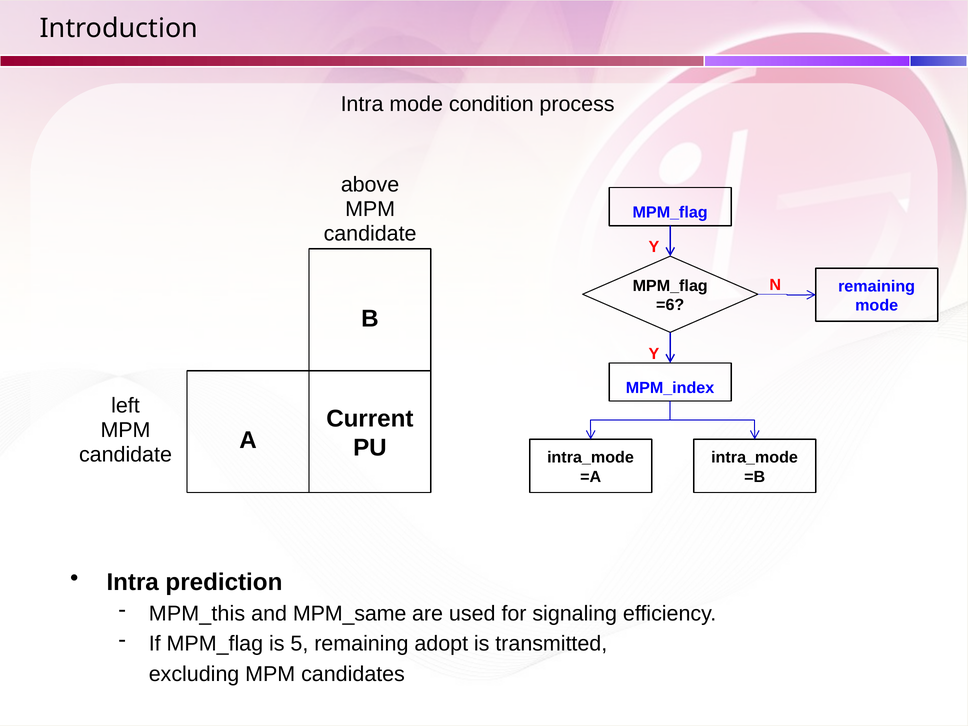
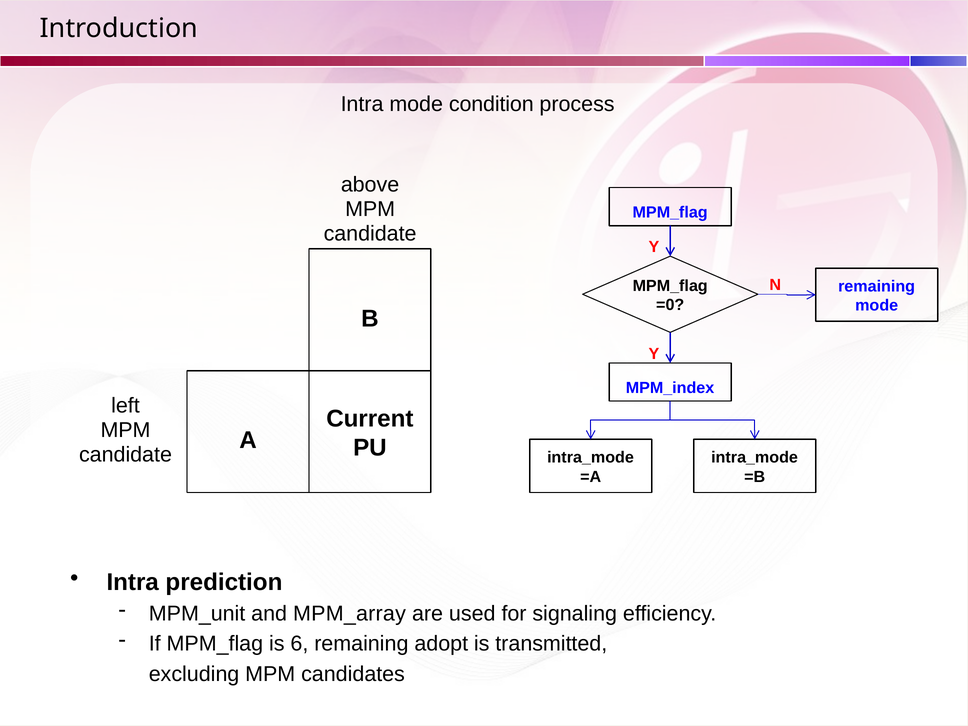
=6: =6 -> =0
MPM_this: MPM_this -> MPM_unit
MPM_same: MPM_same -> MPM_array
5: 5 -> 6
